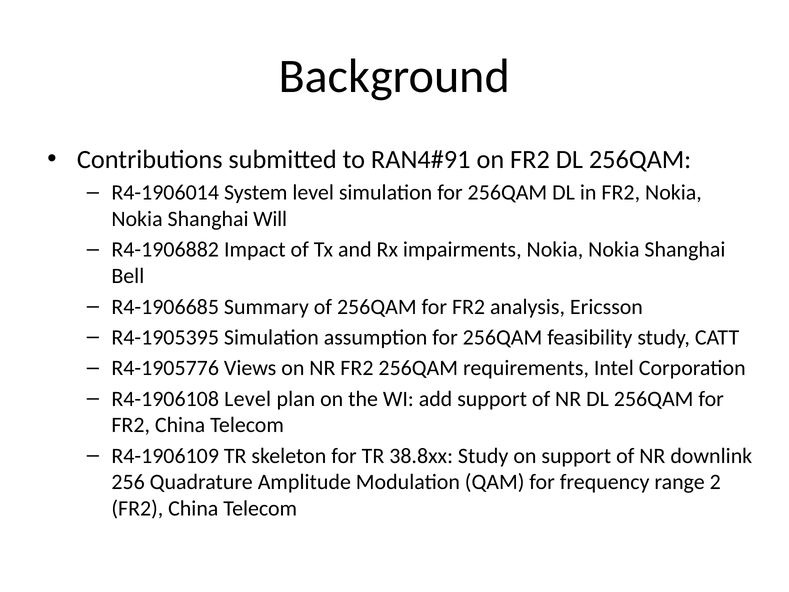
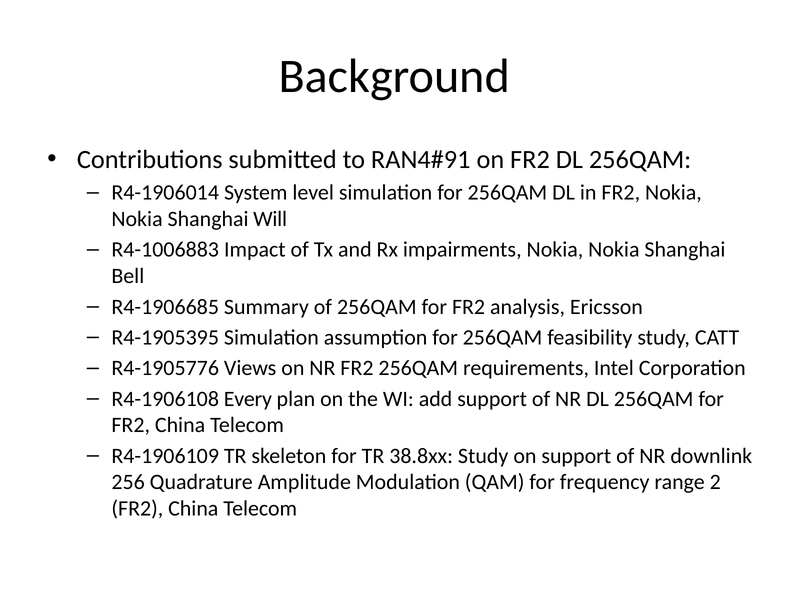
R4-1906882: R4-1906882 -> R4-1006883
R4-1906108 Level: Level -> Every
